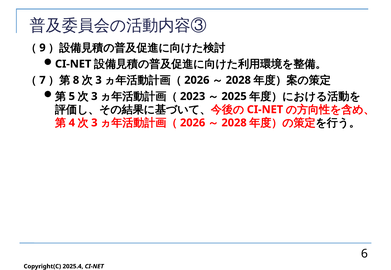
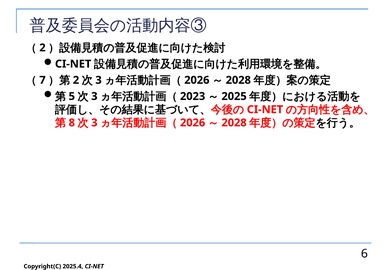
9 at (42, 48): 9 -> 2
8 at (76, 80): 8 -> 2
4: 4 -> 8
